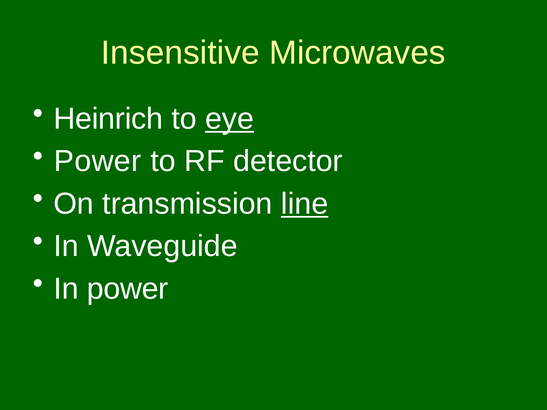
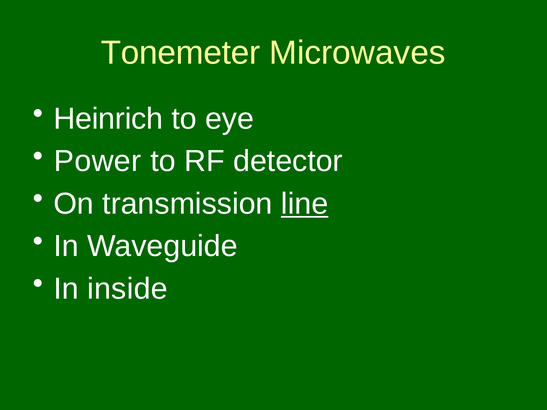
Insensitive: Insensitive -> Tonemeter
eye underline: present -> none
In power: power -> inside
